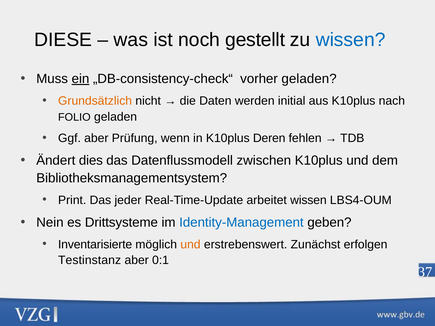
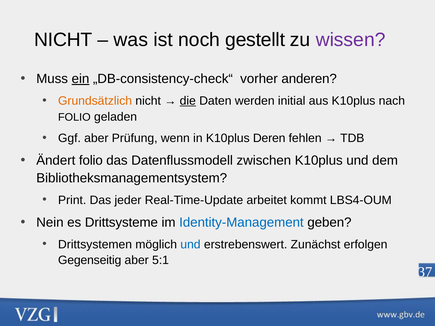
DIESE at (63, 40): DIESE -> NICHT
wissen at (351, 40) colour: blue -> purple
vorher geladen: geladen -> anderen
die underline: none -> present
Ändert dies: dies -> folio
arbeitet wissen: wissen -> kommt
Inventarisierte: Inventarisierte -> Drittsystemen
und at (190, 245) colour: orange -> blue
Testinstanz: Testinstanz -> Gegenseitig
0:1: 0:1 -> 5:1
